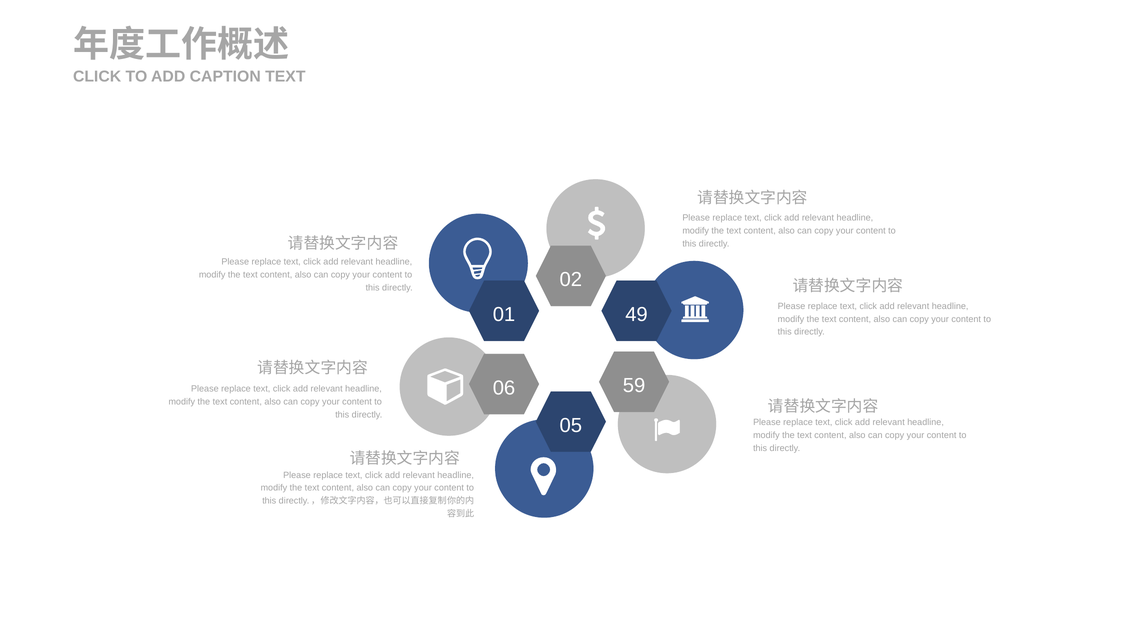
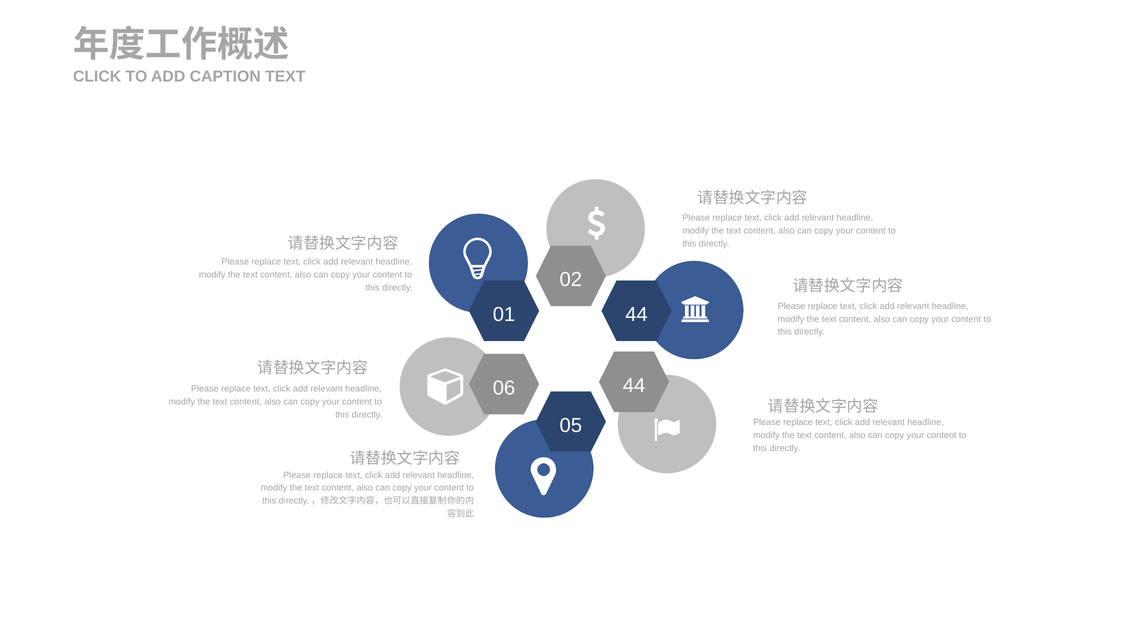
01 49: 49 -> 44
06 59: 59 -> 44
